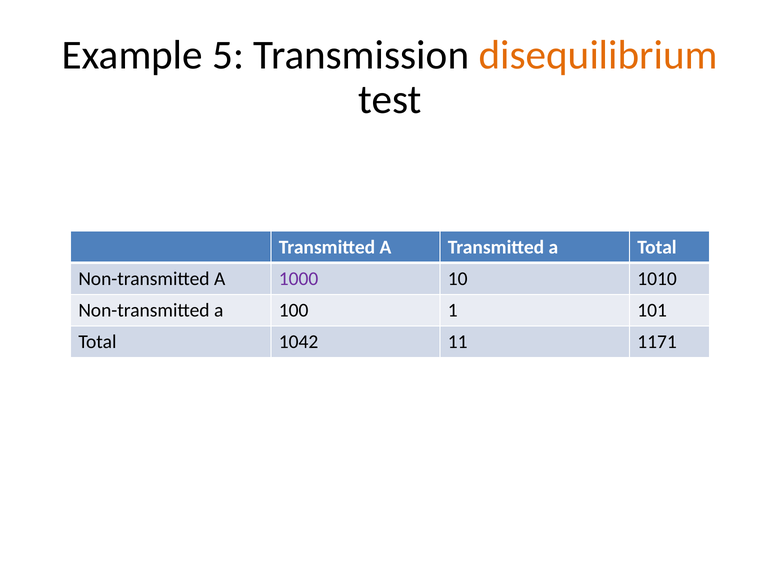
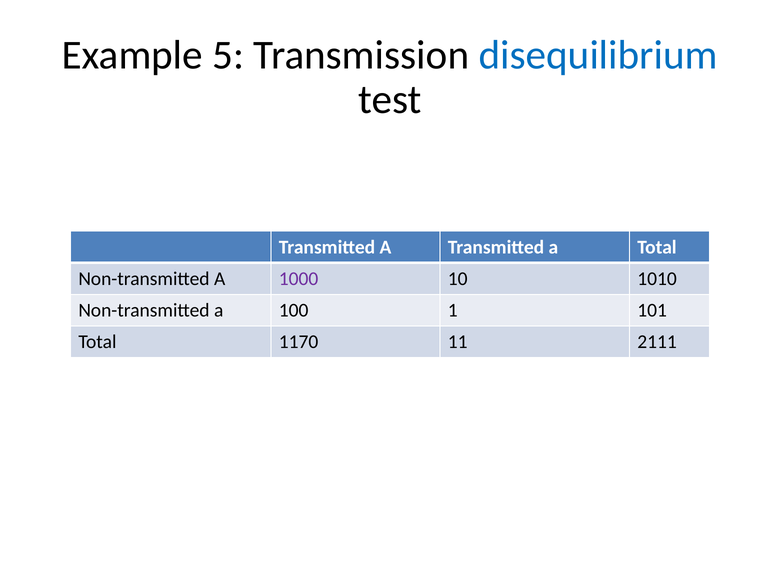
disequilibrium colour: orange -> blue
1042: 1042 -> 1170
1171: 1171 -> 2111
